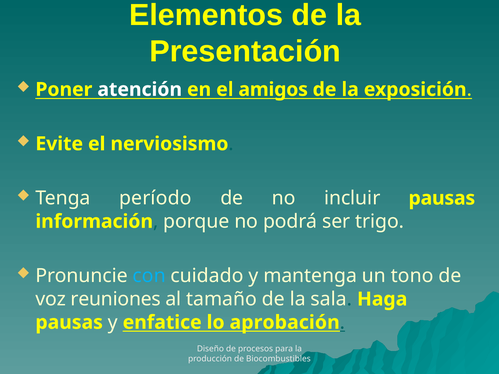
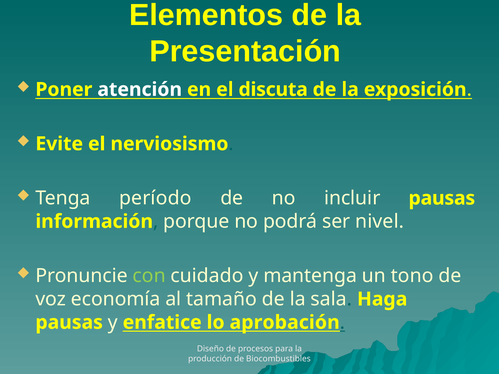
amigos: amigos -> discuta
trigo: trigo -> nivel
con colour: light blue -> light green
reuniones: reuniones -> economía
